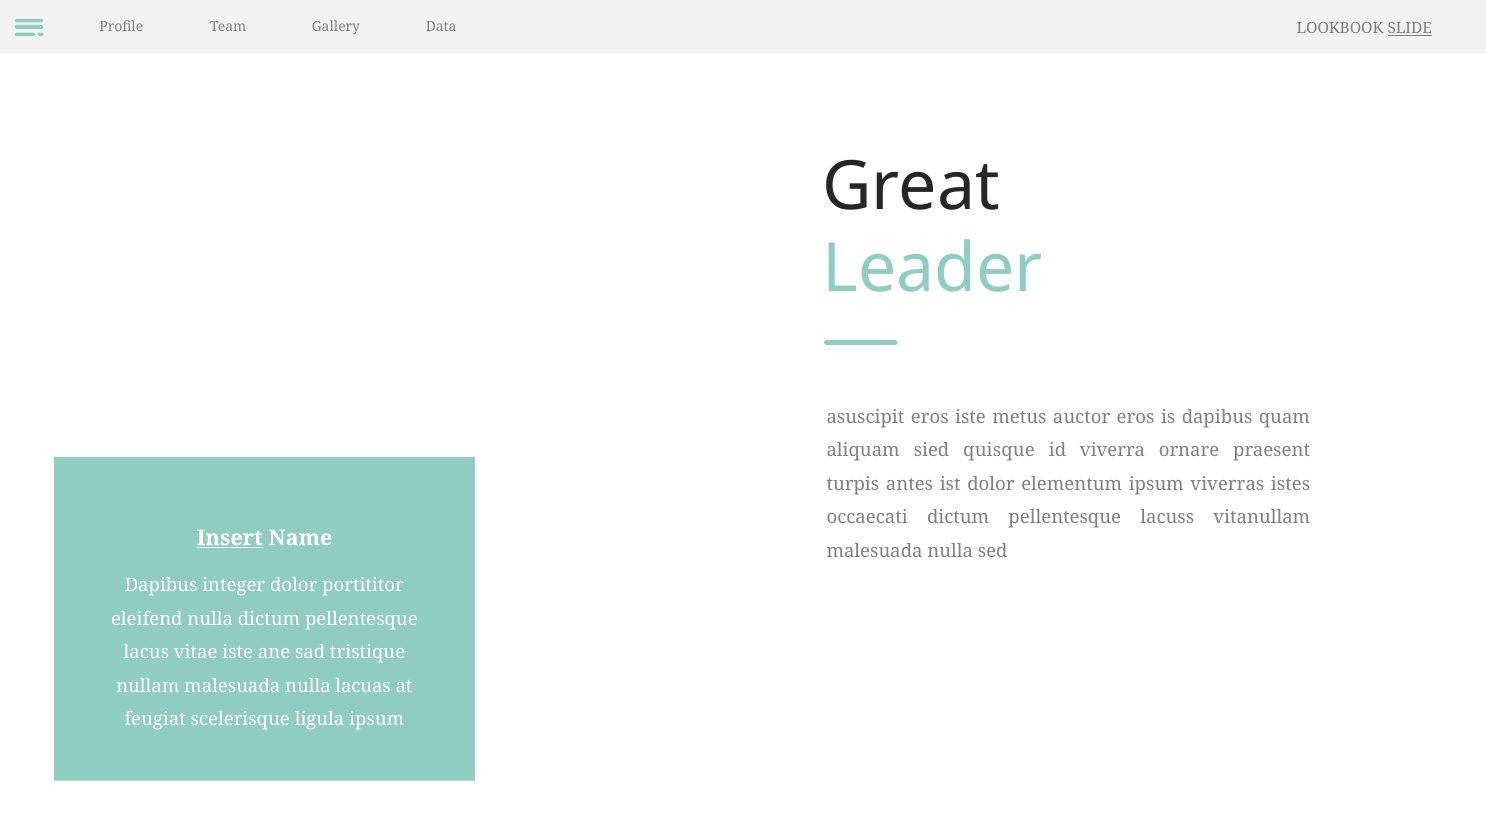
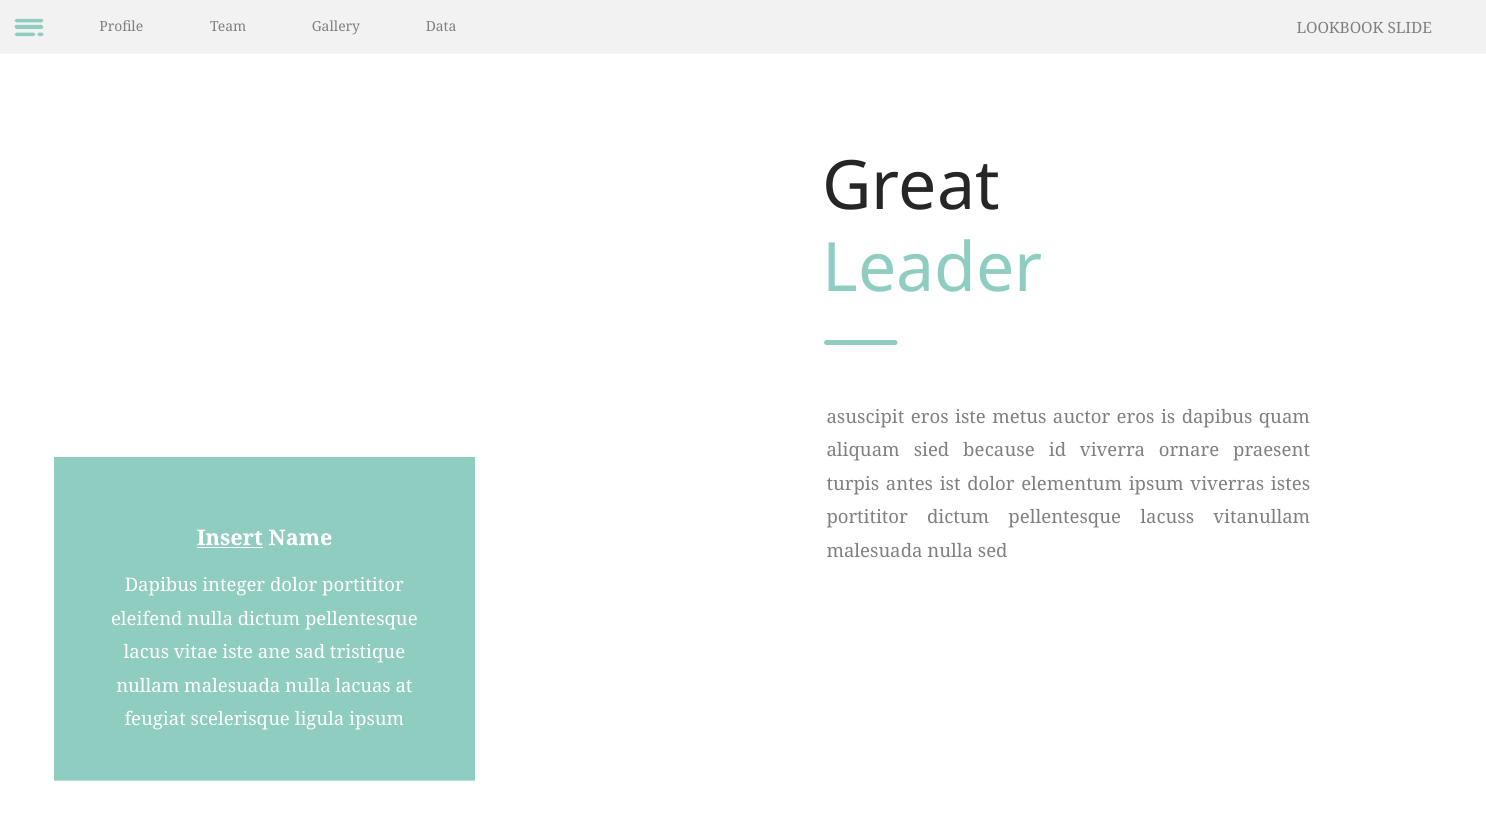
SLIDE underline: present -> none
quisque: quisque -> because
occaecati at (867, 518): occaecati -> portititor
